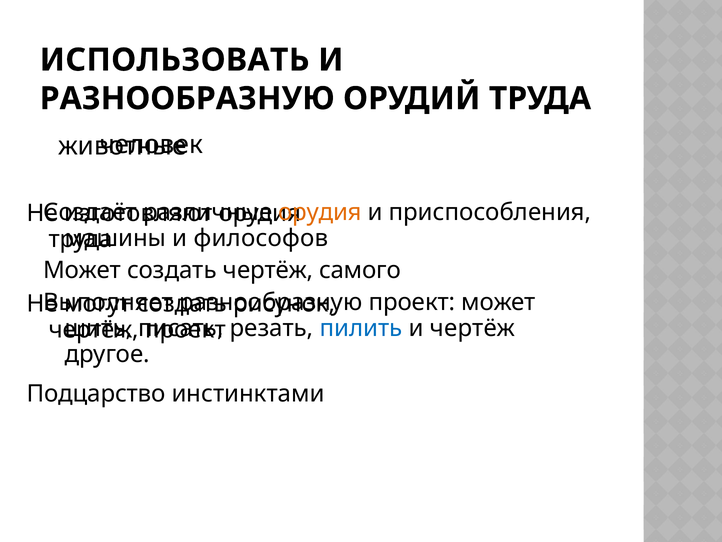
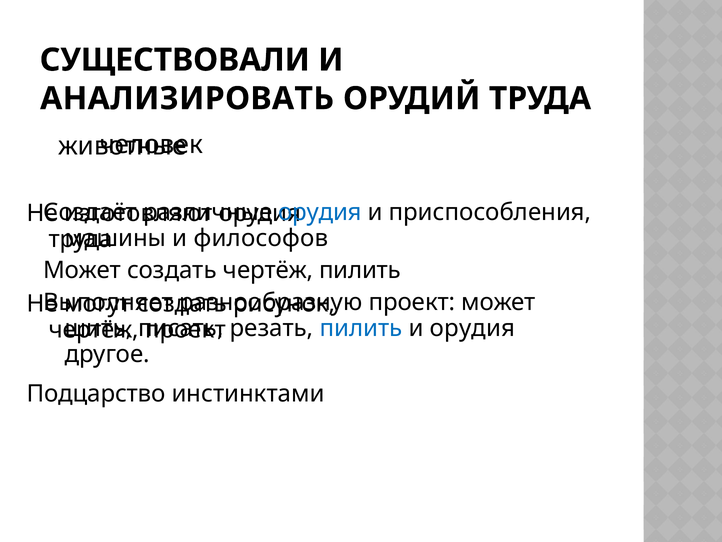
ИСПОЛЬЗОВАТЬ: ИСПОЛЬЗОВАТЬ -> СУЩЕСТВОВАЛИ
РАЗНООБРАЗНУЮ at (187, 98): РАЗНООБРАЗНУЮ -> АНАЛИЗИРОВАТЬ
орудия at (320, 212) colour: orange -> blue
чертёж самого: самого -> пилить
и чертёж: чертёж -> орудия
